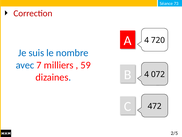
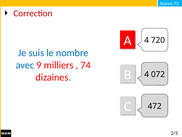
7: 7 -> 9
59: 59 -> 74
